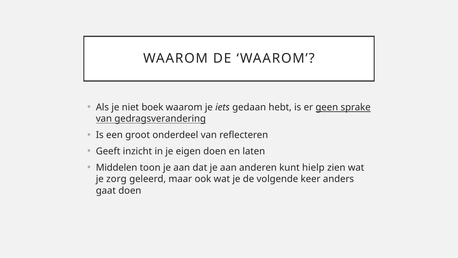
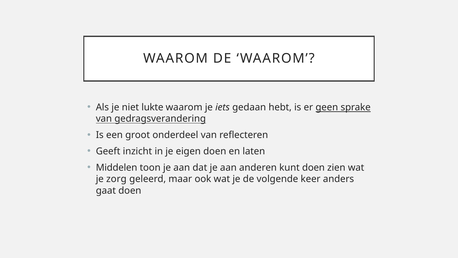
boek: boek -> lukte
kunt hielp: hielp -> doen
